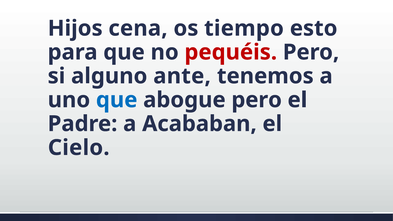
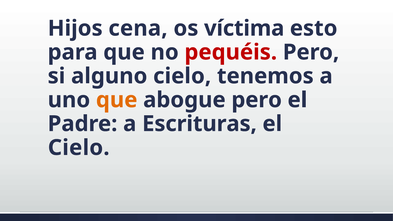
tiempo: tiempo -> víctima
alguno ante: ante -> cielo
que at (117, 100) colour: blue -> orange
Acababan: Acababan -> Escrituras
